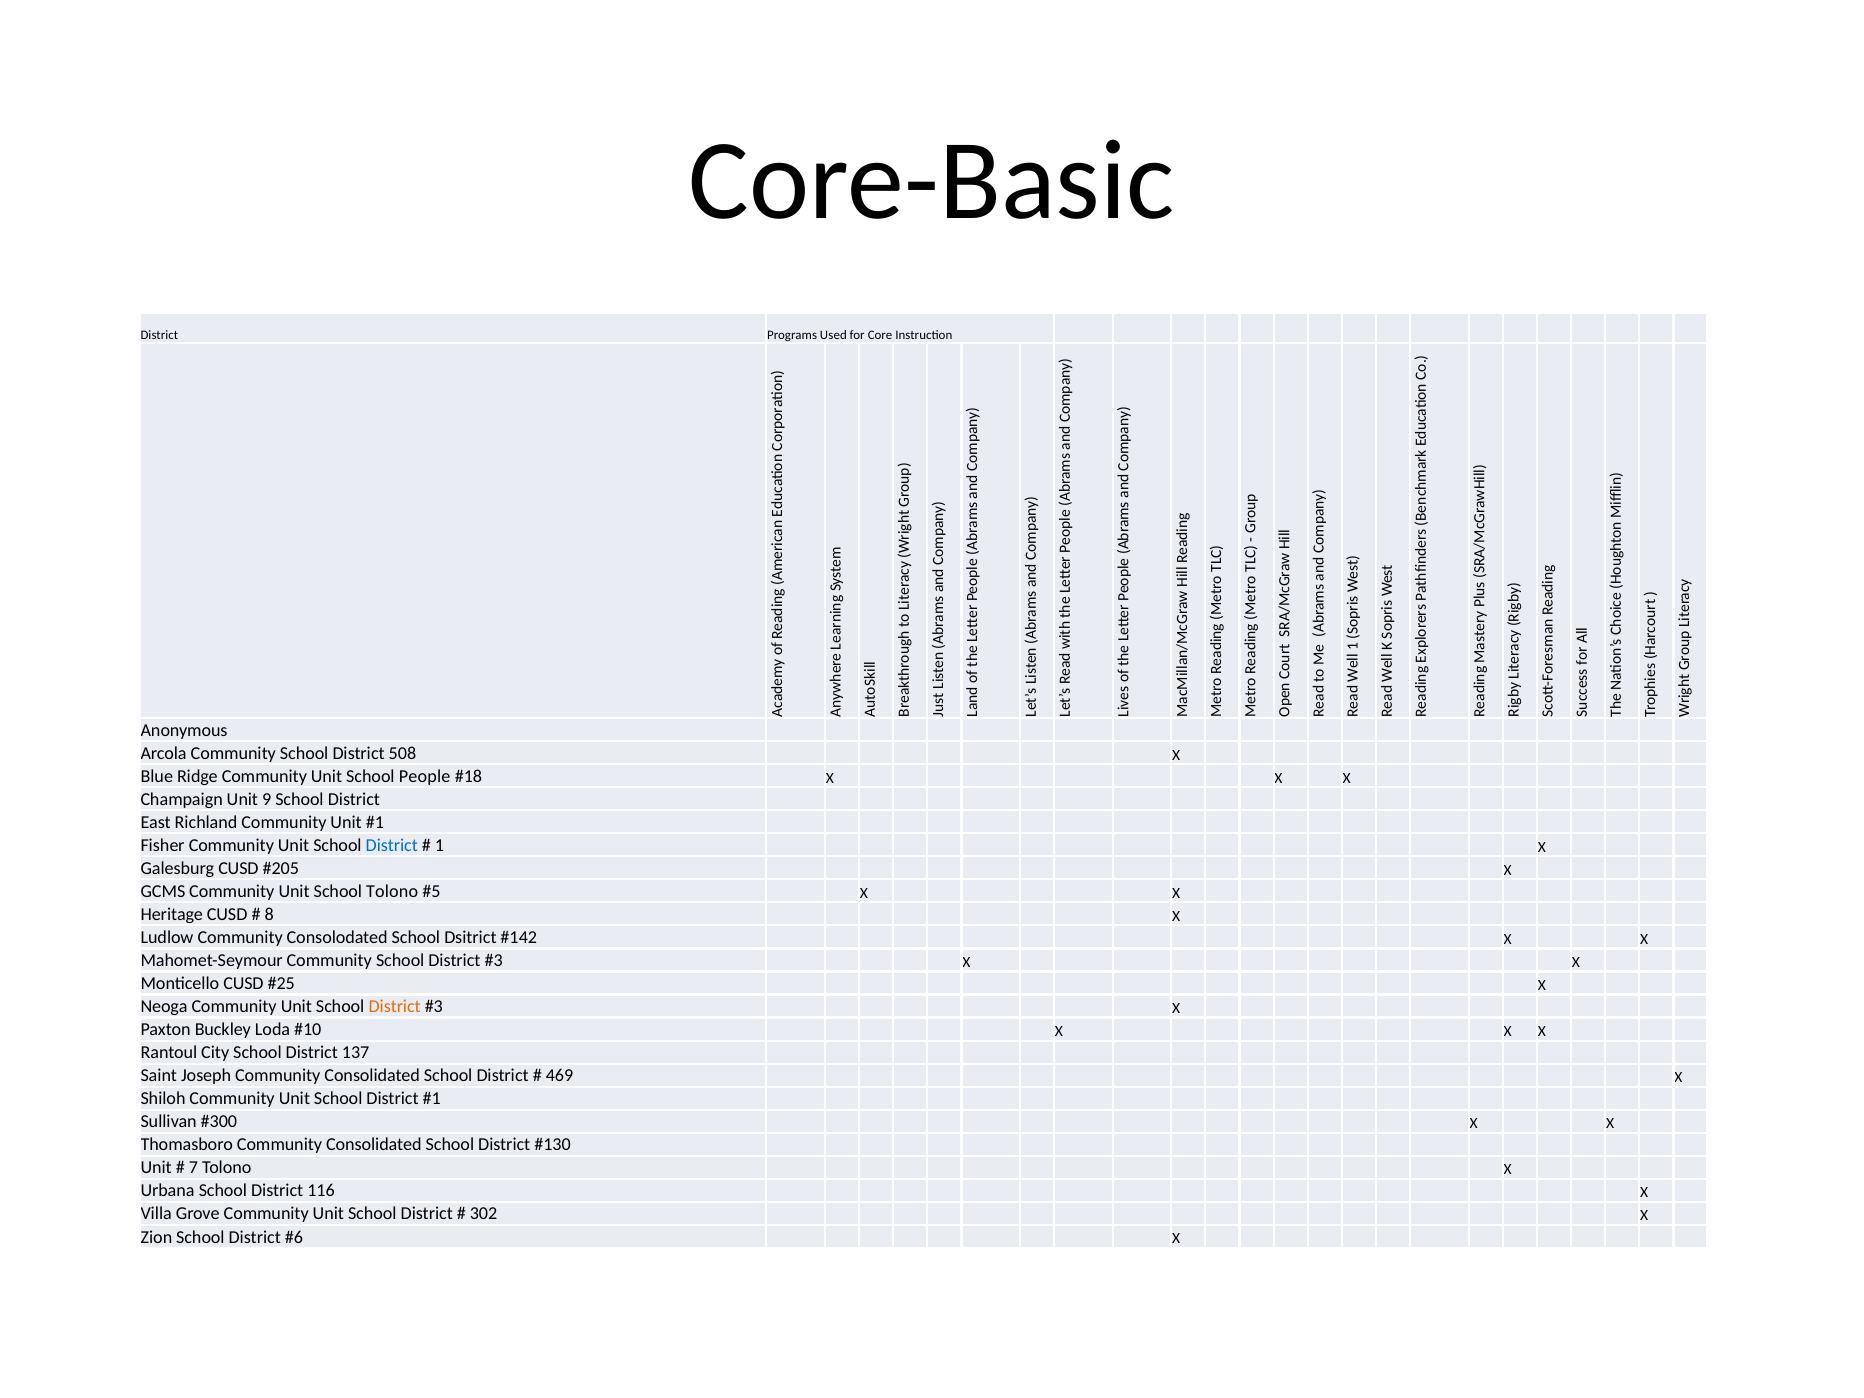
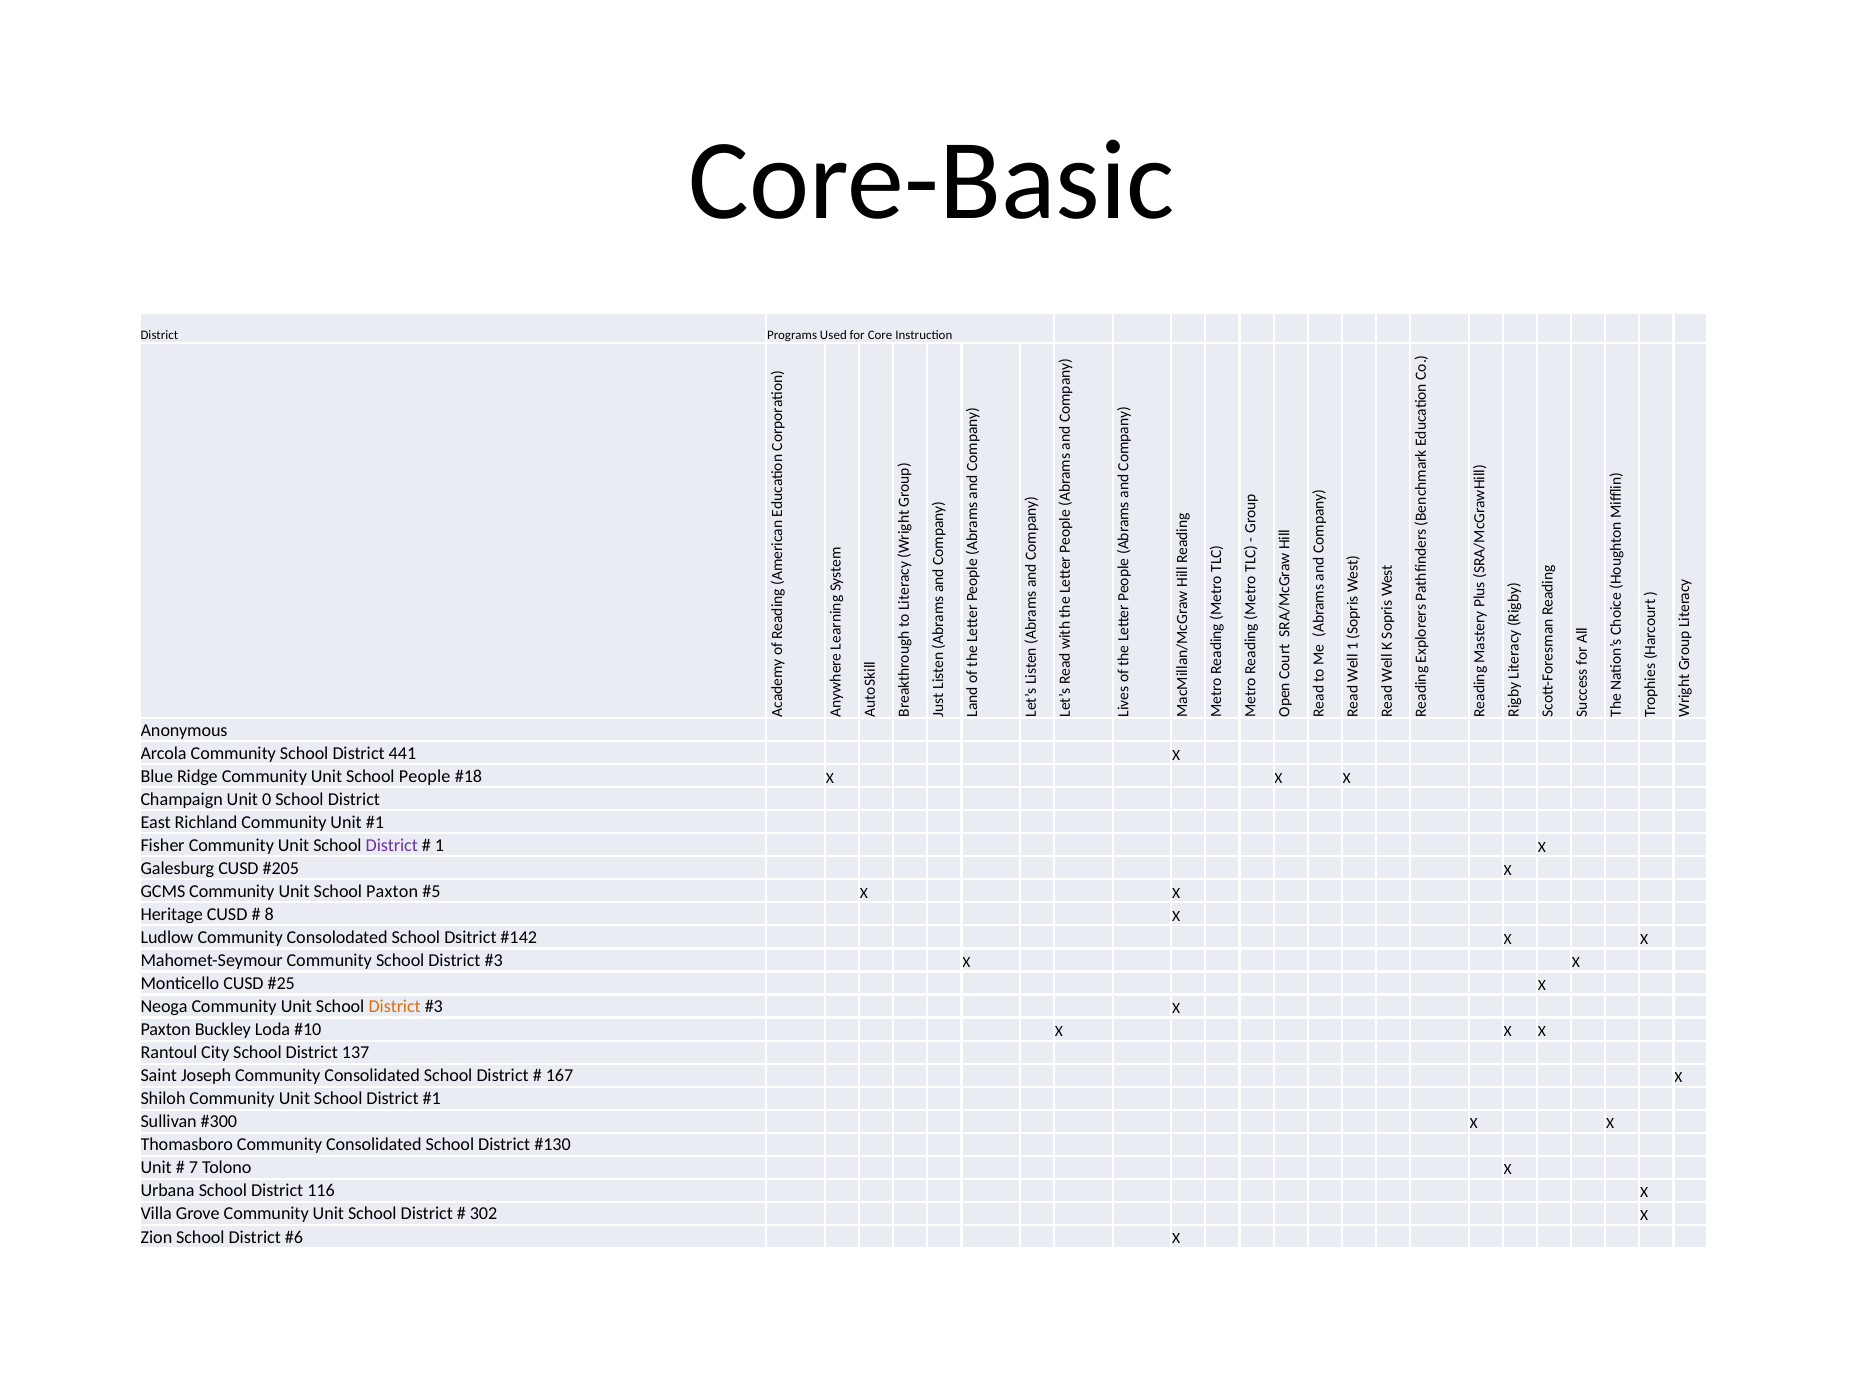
508: 508 -> 441
9: 9 -> 0
District at (392, 845) colour: blue -> purple
School Tolono: Tolono -> Paxton
469: 469 -> 167
